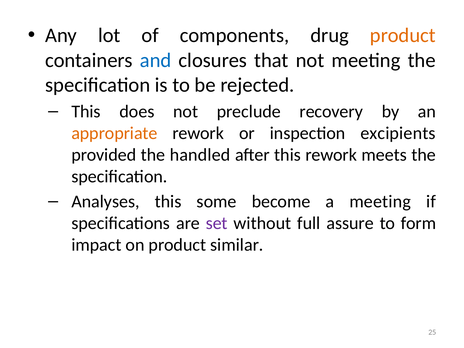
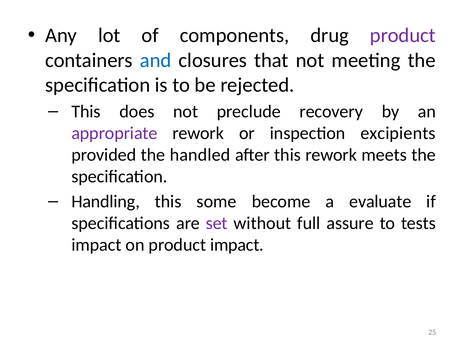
product at (403, 35) colour: orange -> purple
appropriate colour: orange -> purple
Analyses: Analyses -> Handling
a meeting: meeting -> evaluate
form: form -> tests
product similar: similar -> impact
